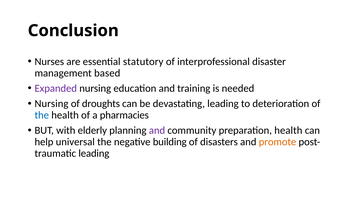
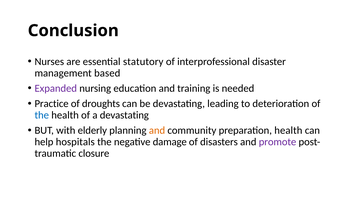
Nursing at (51, 104): Nursing -> Practice
a pharmacies: pharmacies -> devastating
and at (157, 130) colour: purple -> orange
universal: universal -> hospitals
building: building -> damage
promote colour: orange -> purple
leading at (94, 153): leading -> closure
